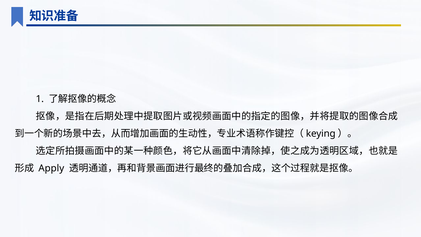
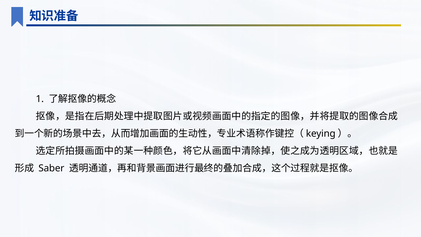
Apply: Apply -> Saber
